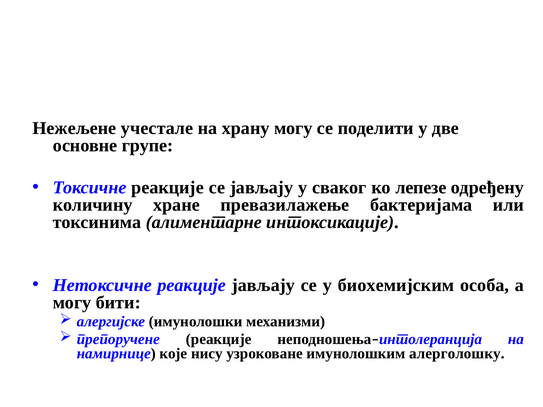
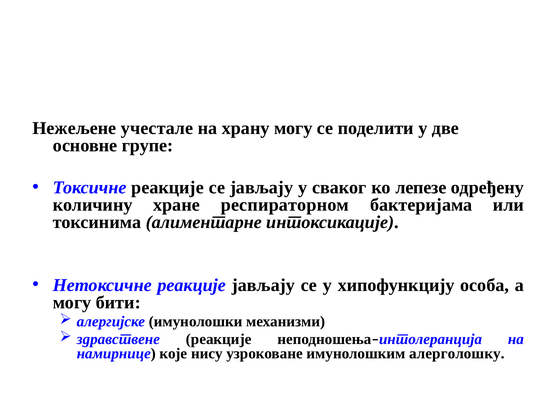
превазилажење: превазилажење -> респираторном
биохемијским: биохемијским -> хипофункцију
препоручене: препоручене -> здравствене
